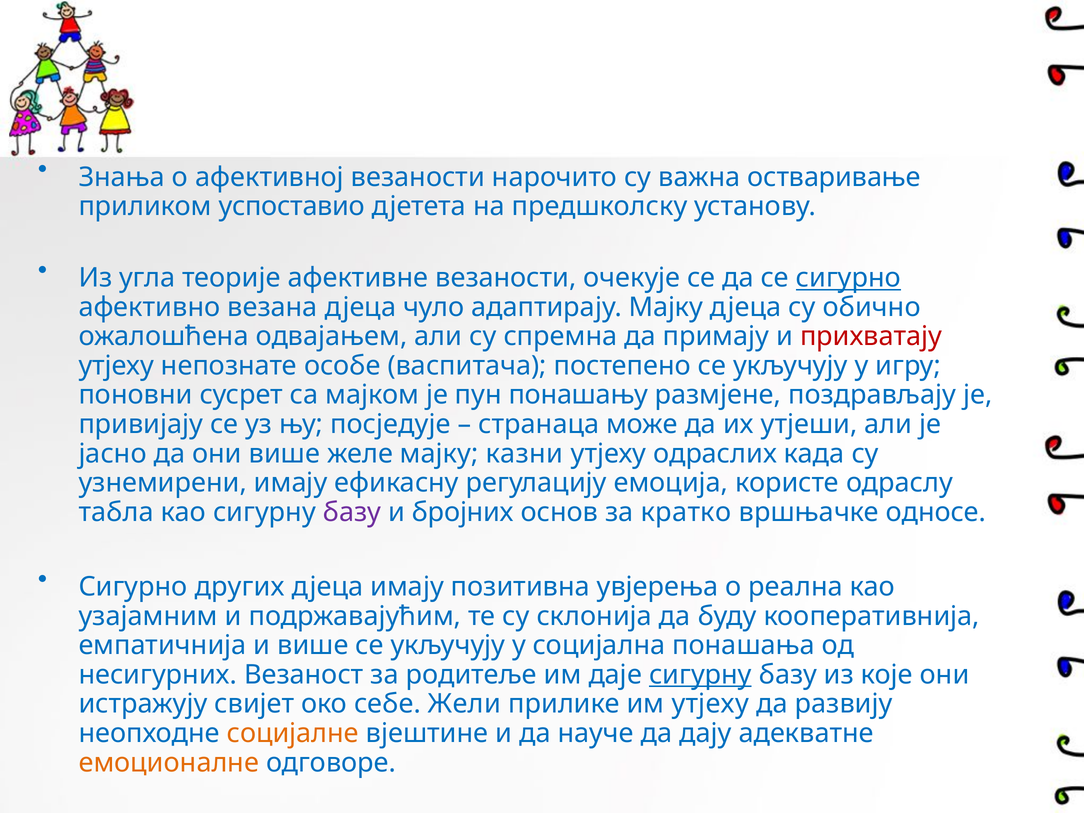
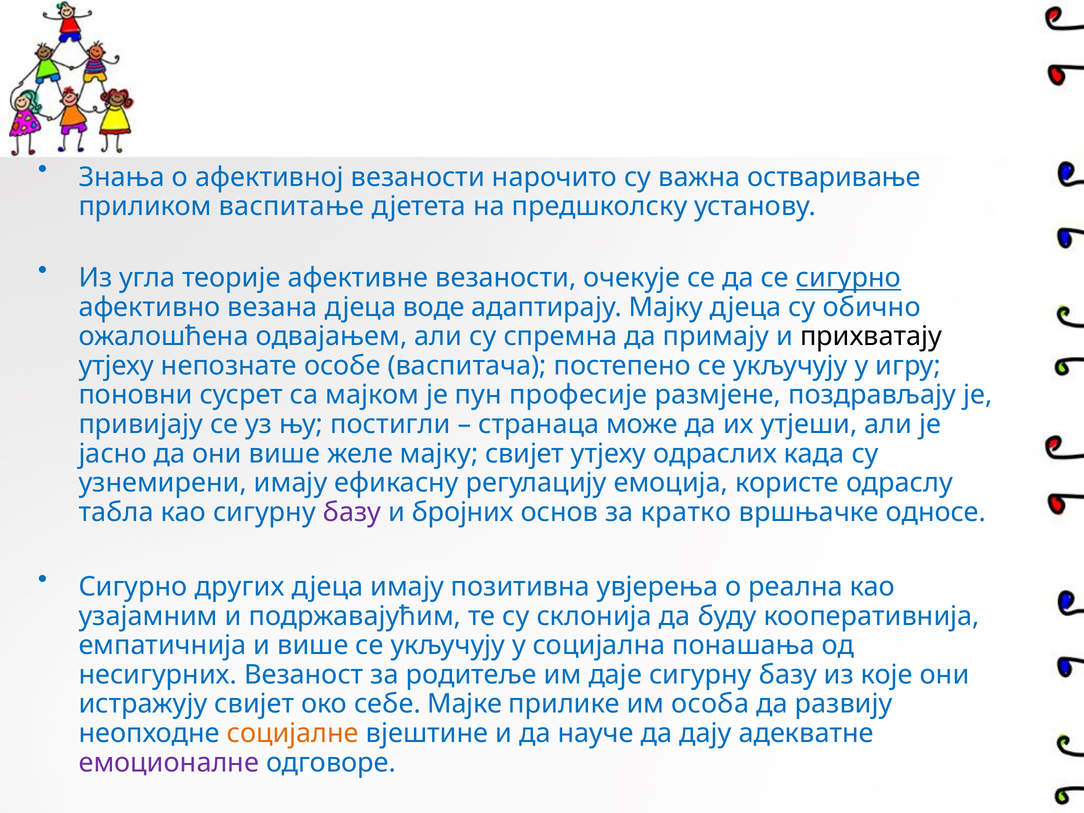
успоставио: успоставио -> васпитање
чуло: чуло -> воде
прихватају colour: red -> black
понашању: понашању -> професије
посједује: посједује -> постигли
мајку казни: казни -> свијет
сигурну at (700, 675) underline: present -> none
Жели: Жели -> Мајке
им утјеху: утјеху -> особа
емоционалне colour: orange -> purple
